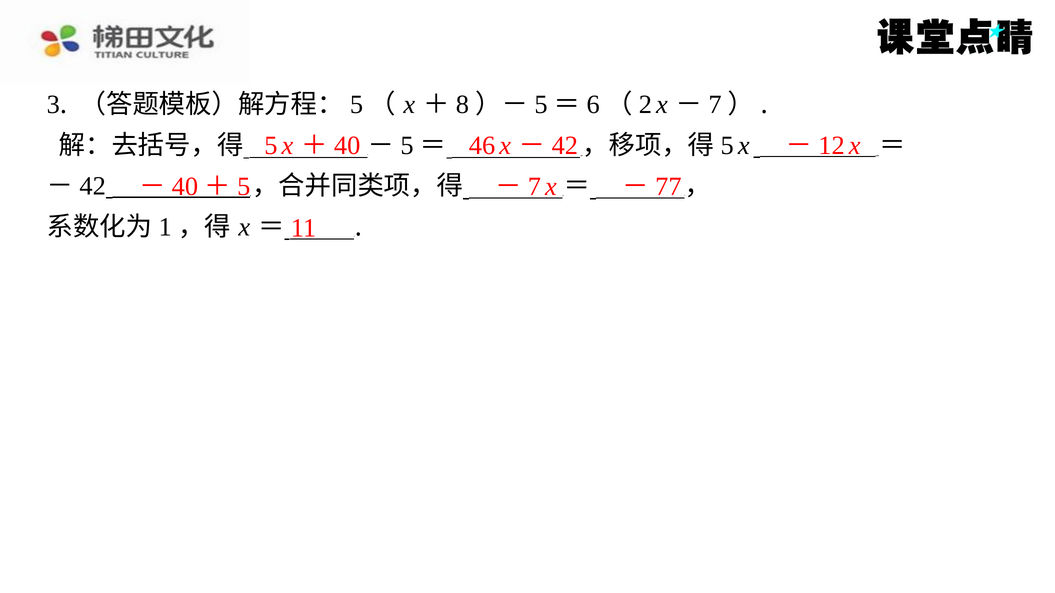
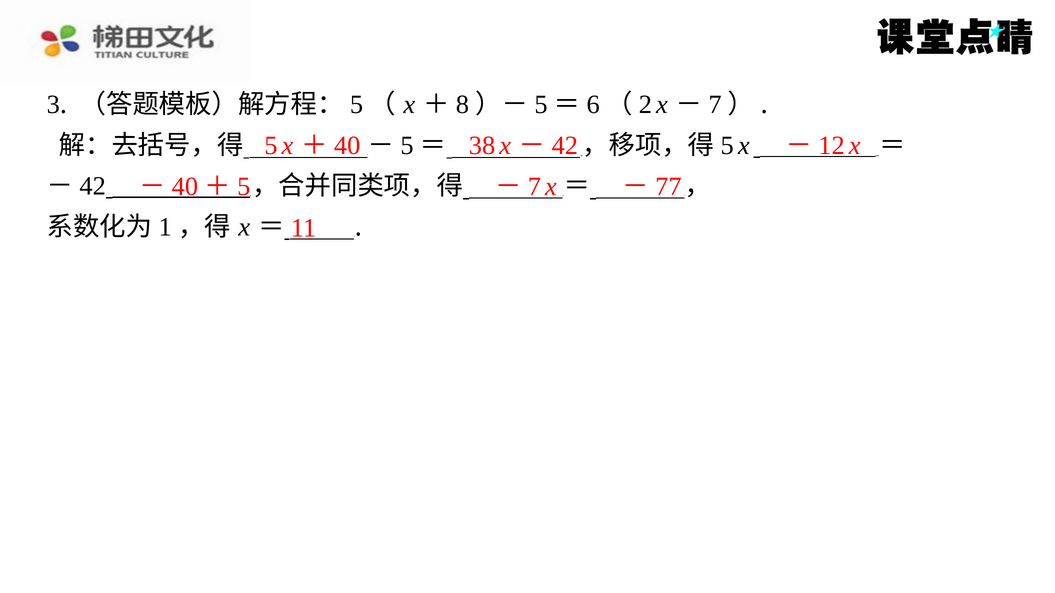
46: 46 -> 38
